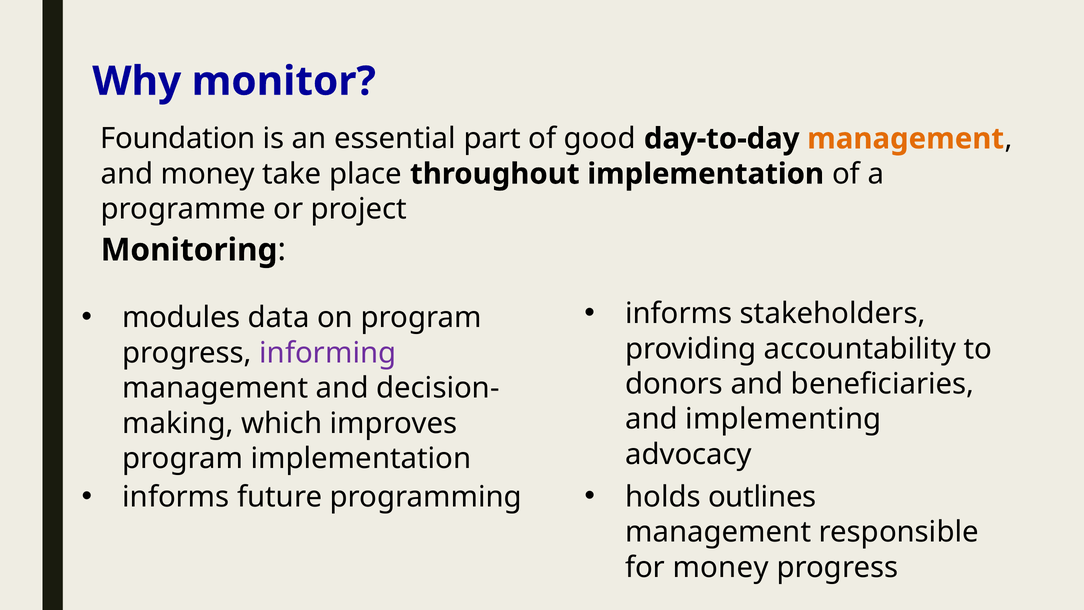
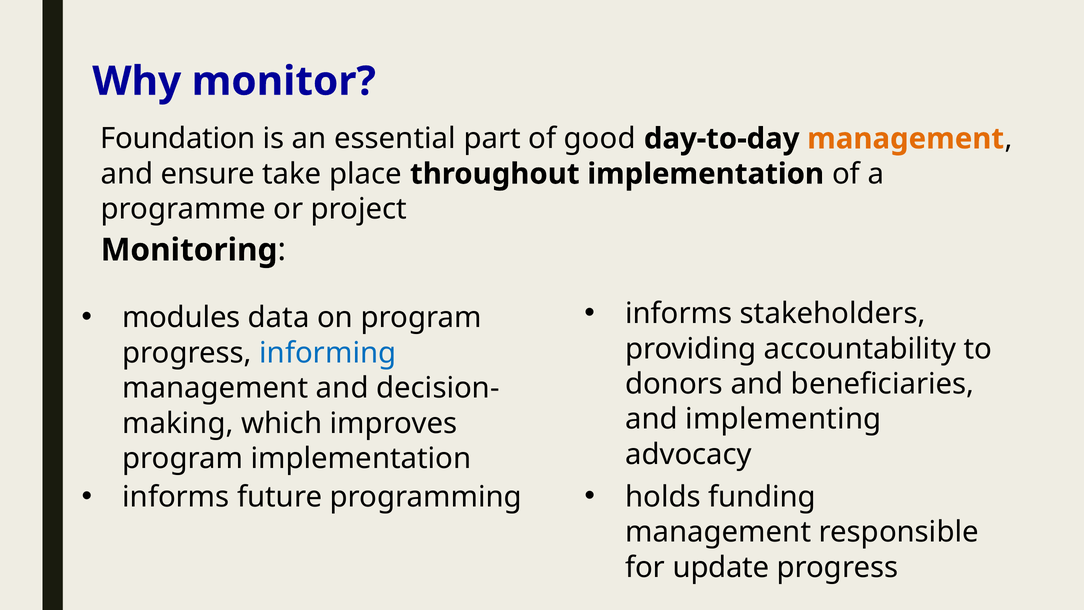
and money: money -> ensure
informing colour: purple -> blue
outlines: outlines -> funding
for money: money -> update
